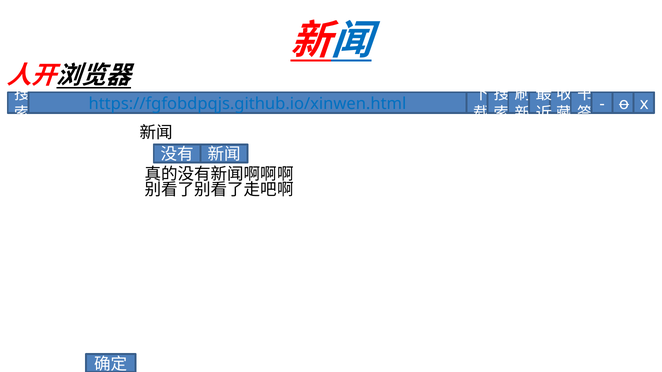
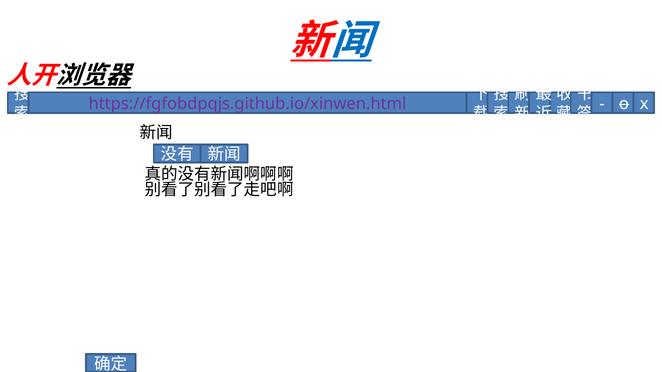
https://fgfobdpqjs.github.io/xinwen.html colour: blue -> purple
